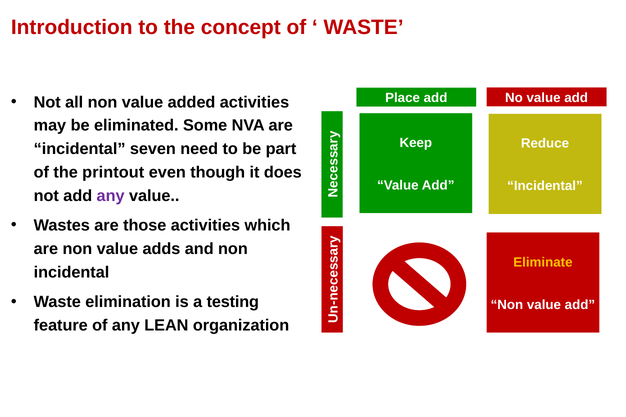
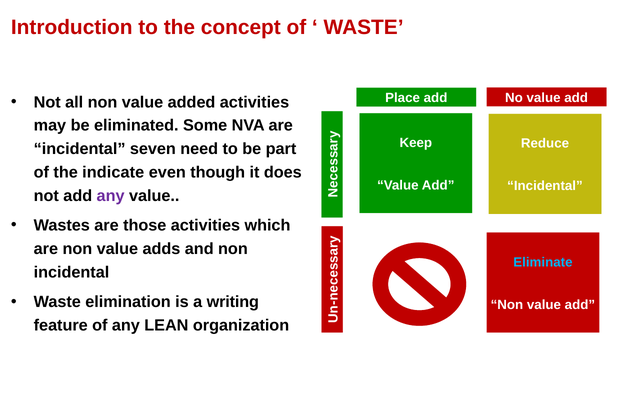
printout: printout -> indicate
Eliminate colour: yellow -> light blue
testing: testing -> writing
